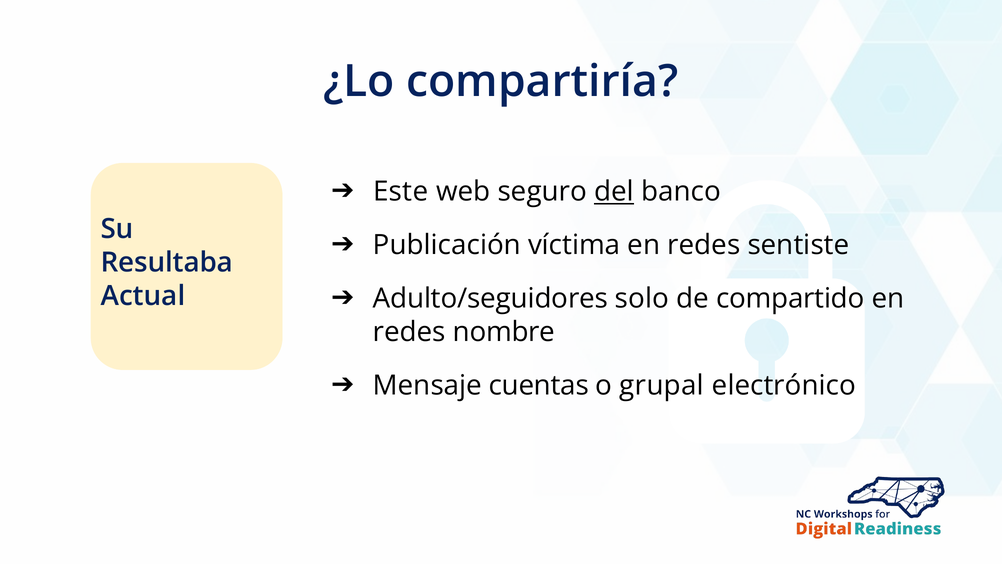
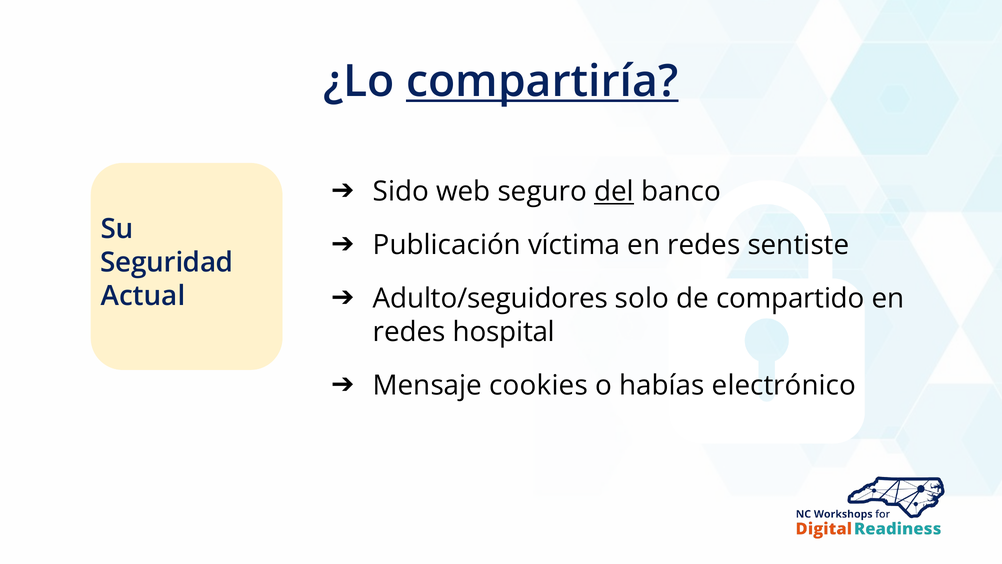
compartiría underline: none -> present
Este: Este -> Sido
Resultaba: Resultaba -> Seguridad
nombre: nombre -> hospital
cuentas: cuentas -> cookies
grupal: grupal -> habías
